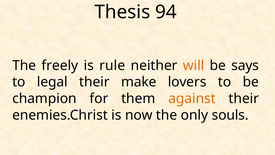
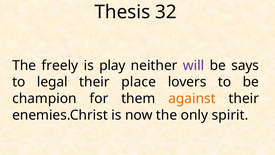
94: 94 -> 32
rule: rule -> play
will colour: orange -> purple
make: make -> place
souls: souls -> spirit
